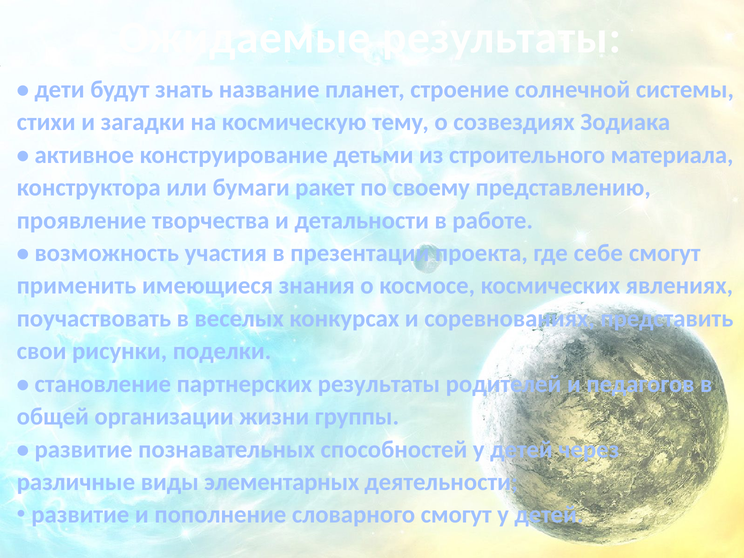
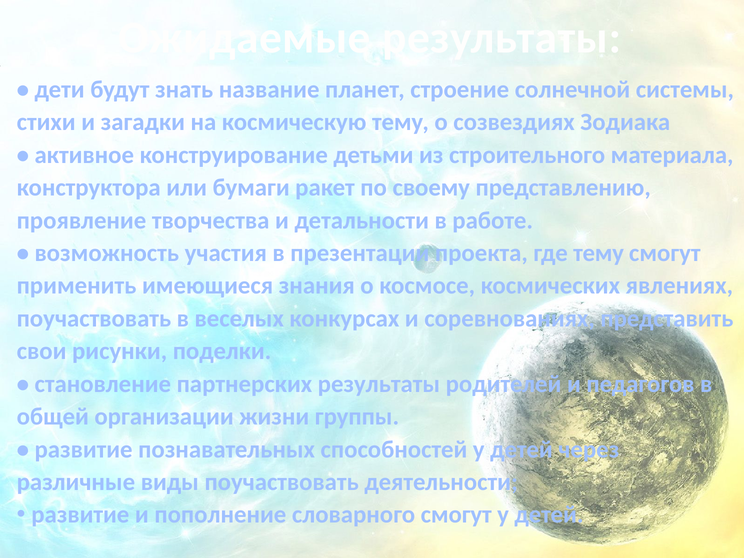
где себе: себе -> тему
виды элементарных: элементарных -> поучаствовать
